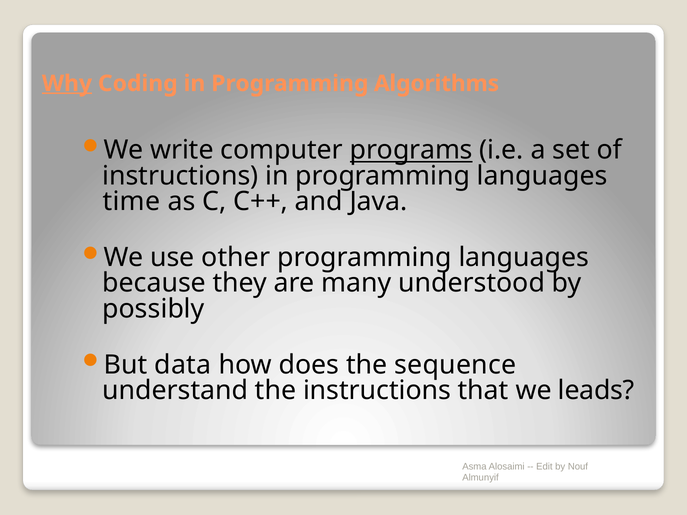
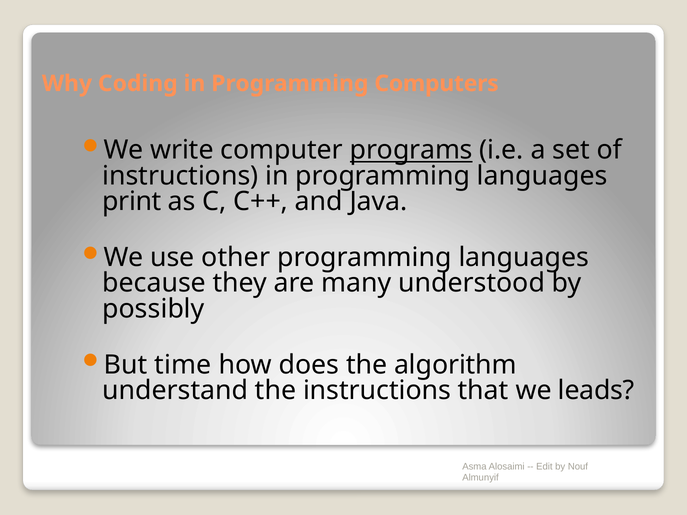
Why underline: present -> none
Algorithms: Algorithms -> Computers
time: time -> print
data: data -> time
sequence: sequence -> algorithm
